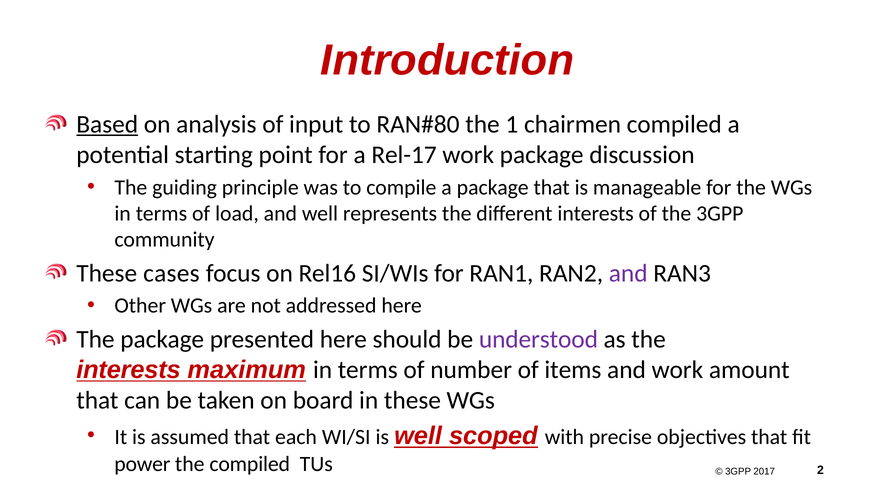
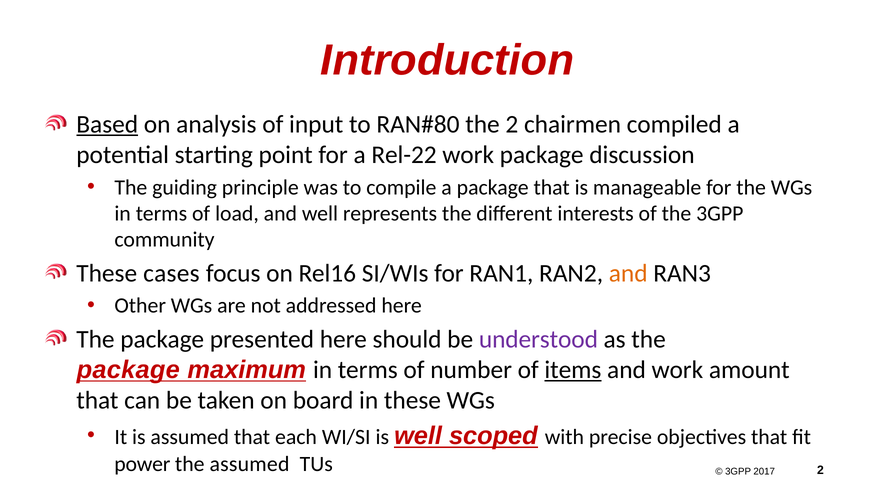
the 1: 1 -> 2
Rel-17: Rel-17 -> Rel-22
and at (628, 273) colour: purple -> orange
interests at (129, 370): interests -> package
items underline: none -> present
the compiled: compiled -> assumed
